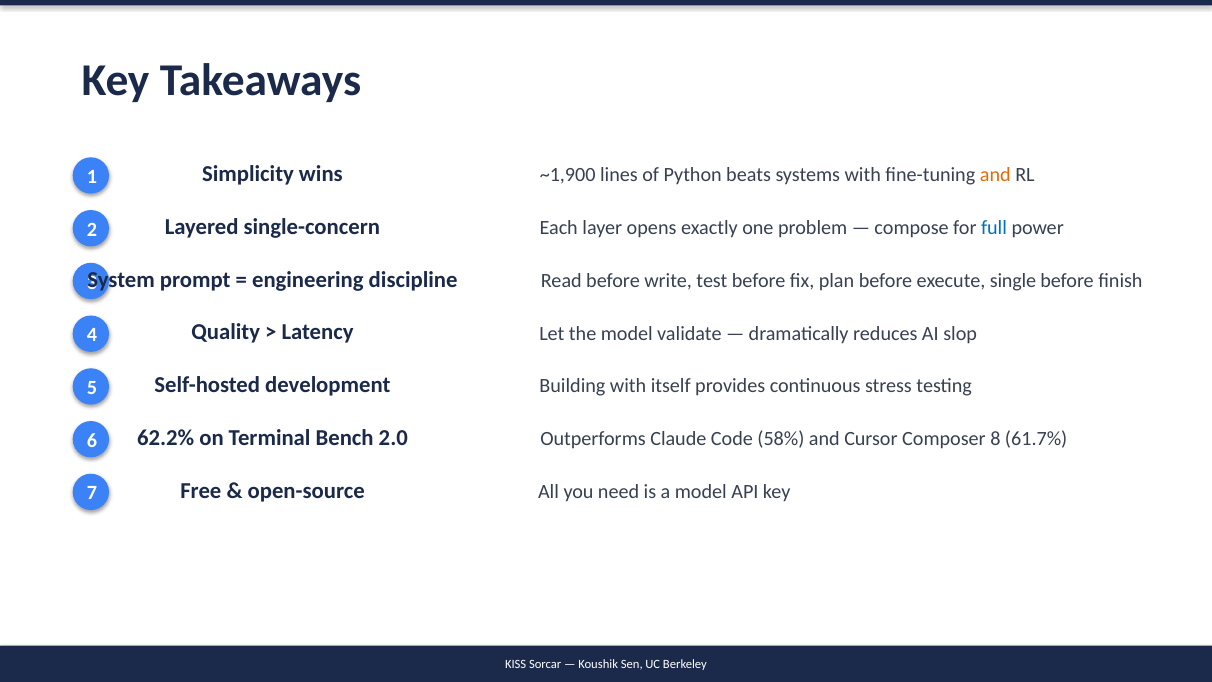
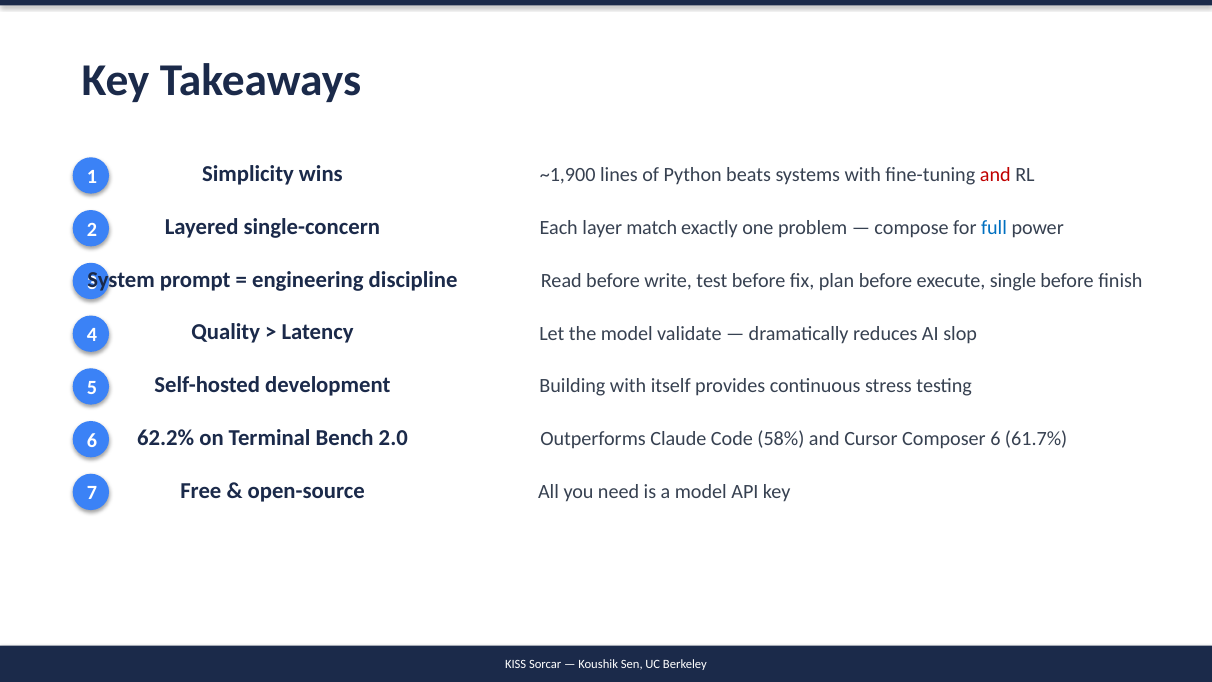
and at (995, 175) colour: orange -> red
opens: opens -> match
Composer 8: 8 -> 6
